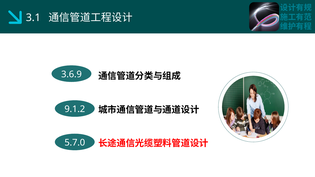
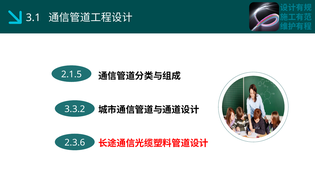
3.6.9: 3.6.9 -> 2.1.5
9.1.2: 9.1.2 -> 3.3.2
5.7.0: 5.7.0 -> 2.3.6
